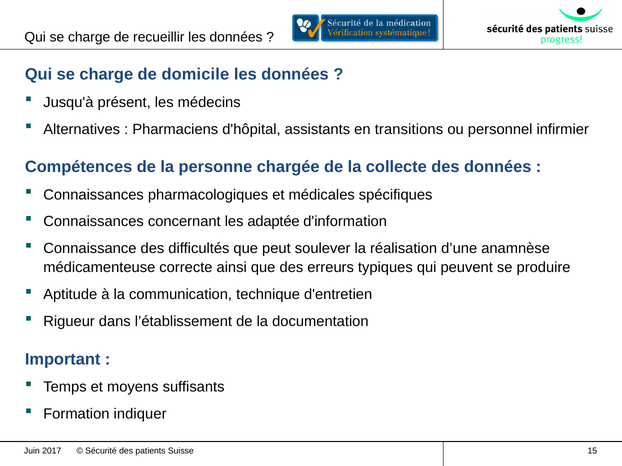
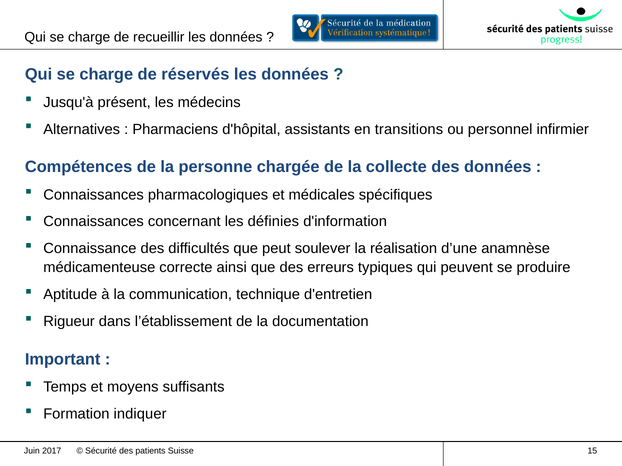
domicile: domicile -> réservés
adaptée: adaptée -> définies
